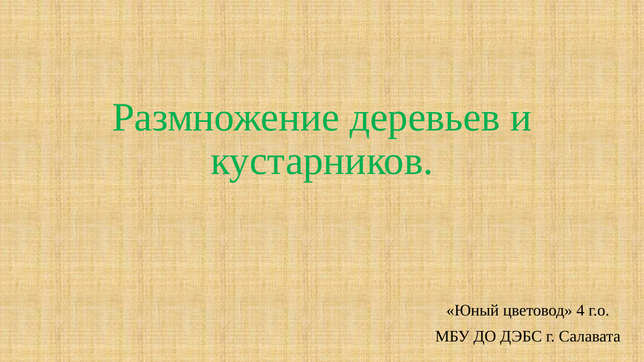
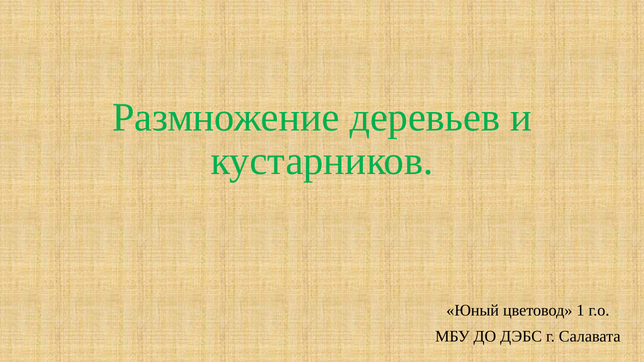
4: 4 -> 1
